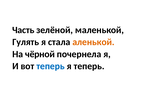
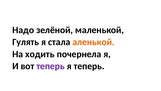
Часть: Часть -> Надо
чёрной: чёрной -> ходить
теперь at (50, 66) colour: blue -> purple
